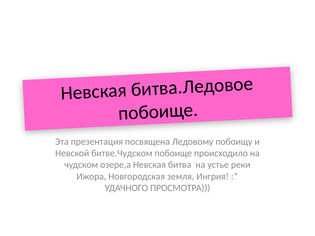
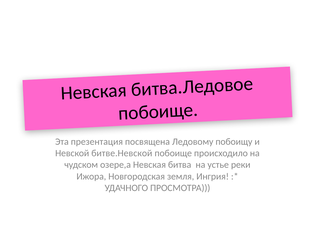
битве.Чудском: битве.Чудском -> битве.Невской
